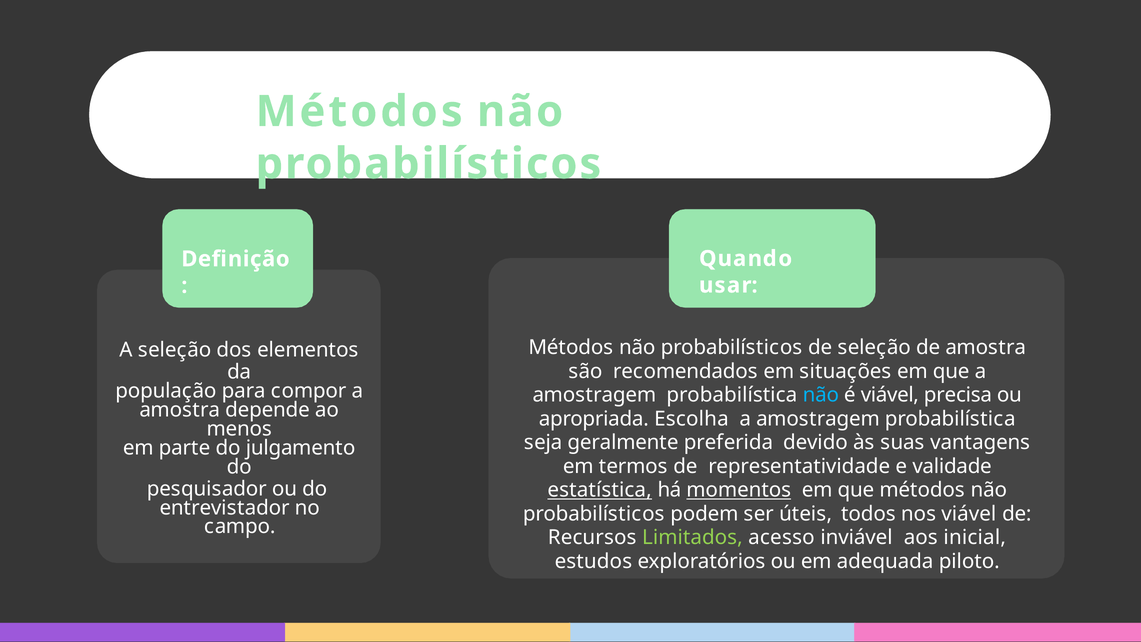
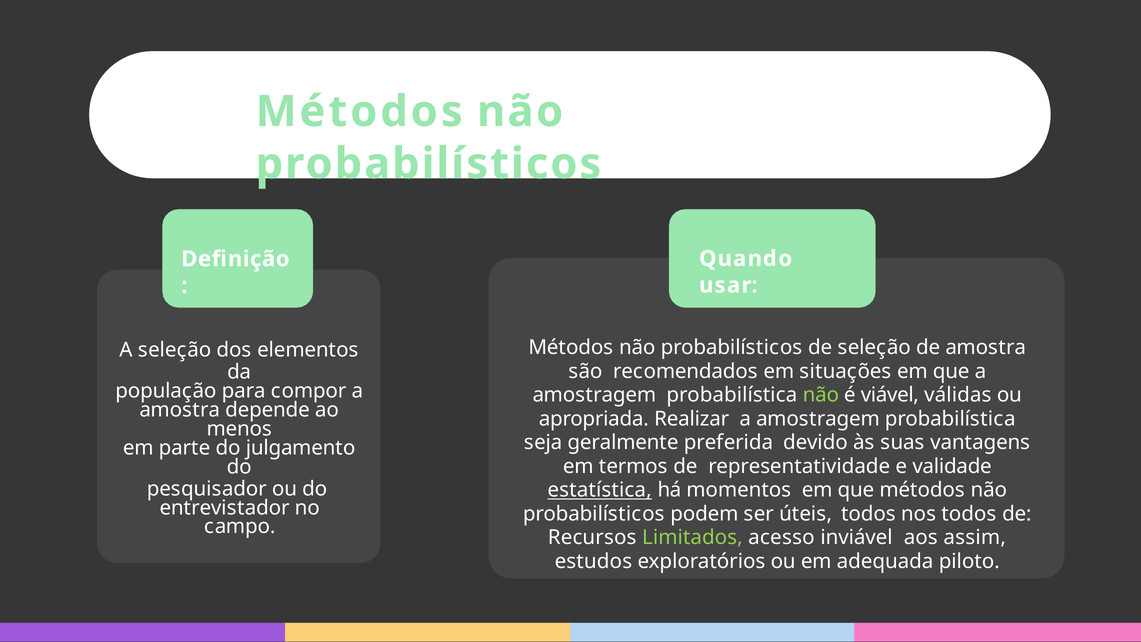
não at (821, 395) colour: light blue -> light green
precisa: precisa -> válidas
Escolha: Escolha -> Realizar
momentos underline: present -> none
nos viável: viável -> todos
inicial: inicial -> assim
